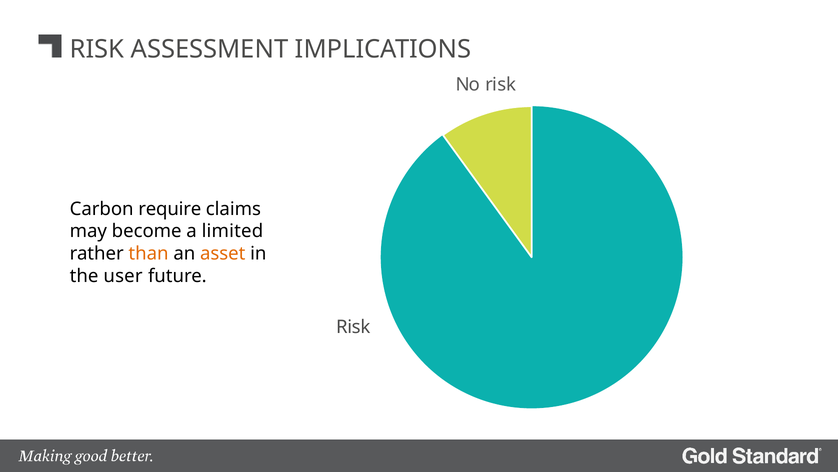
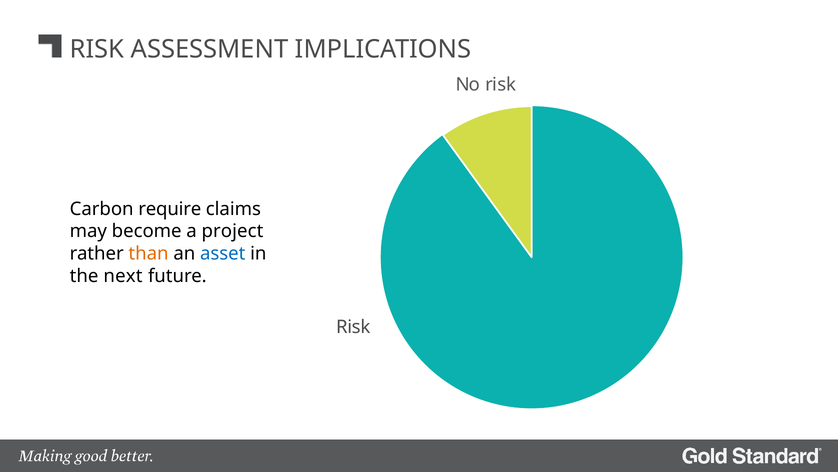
limited: limited -> project
asset colour: orange -> blue
user: user -> next
